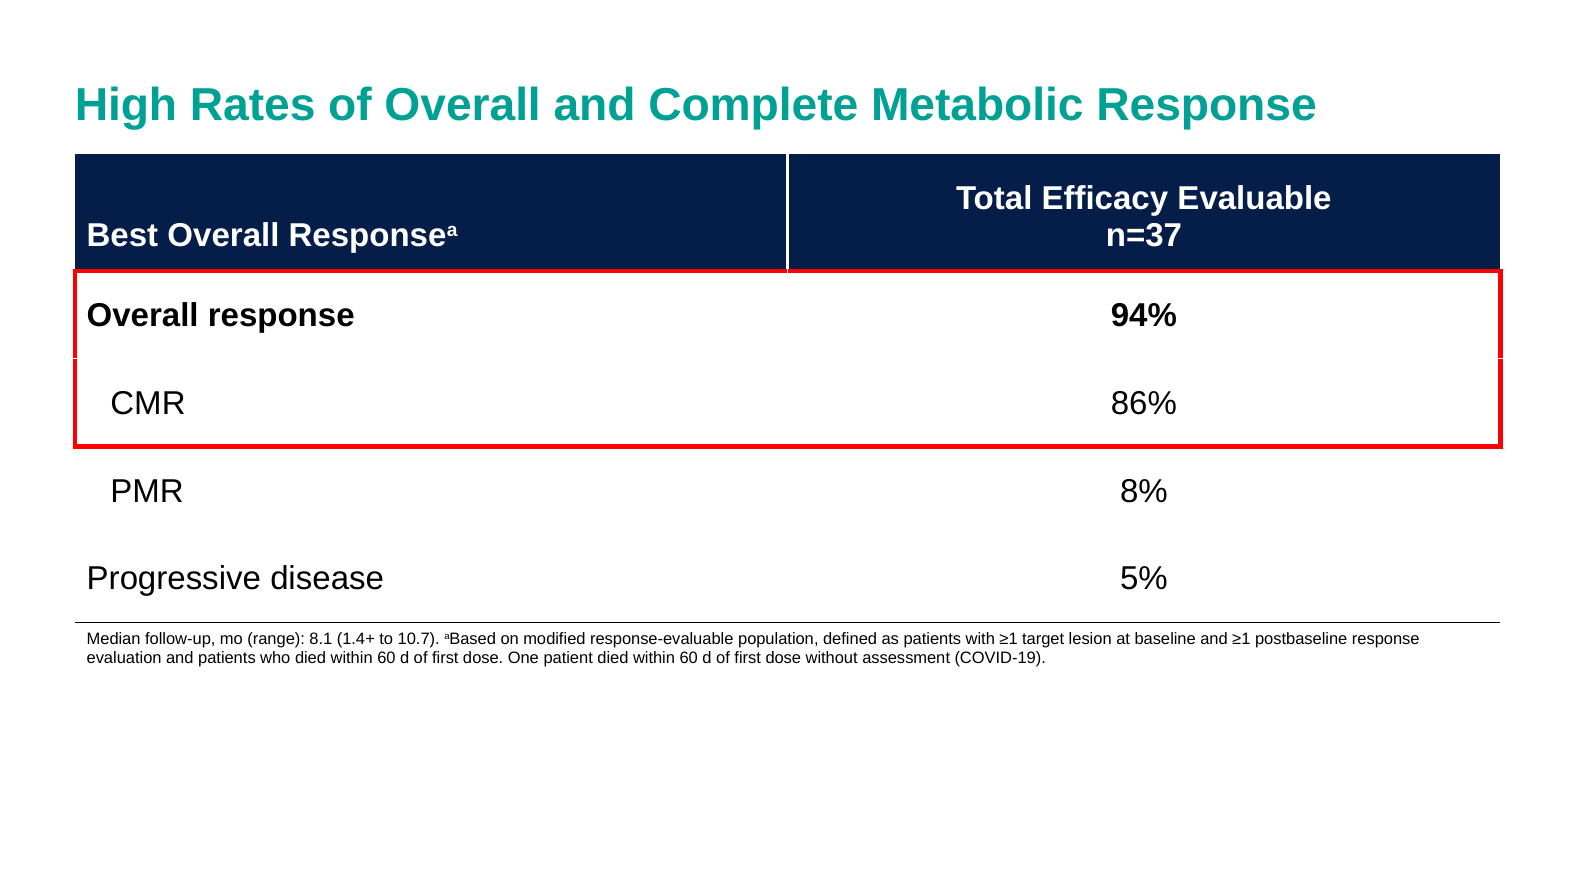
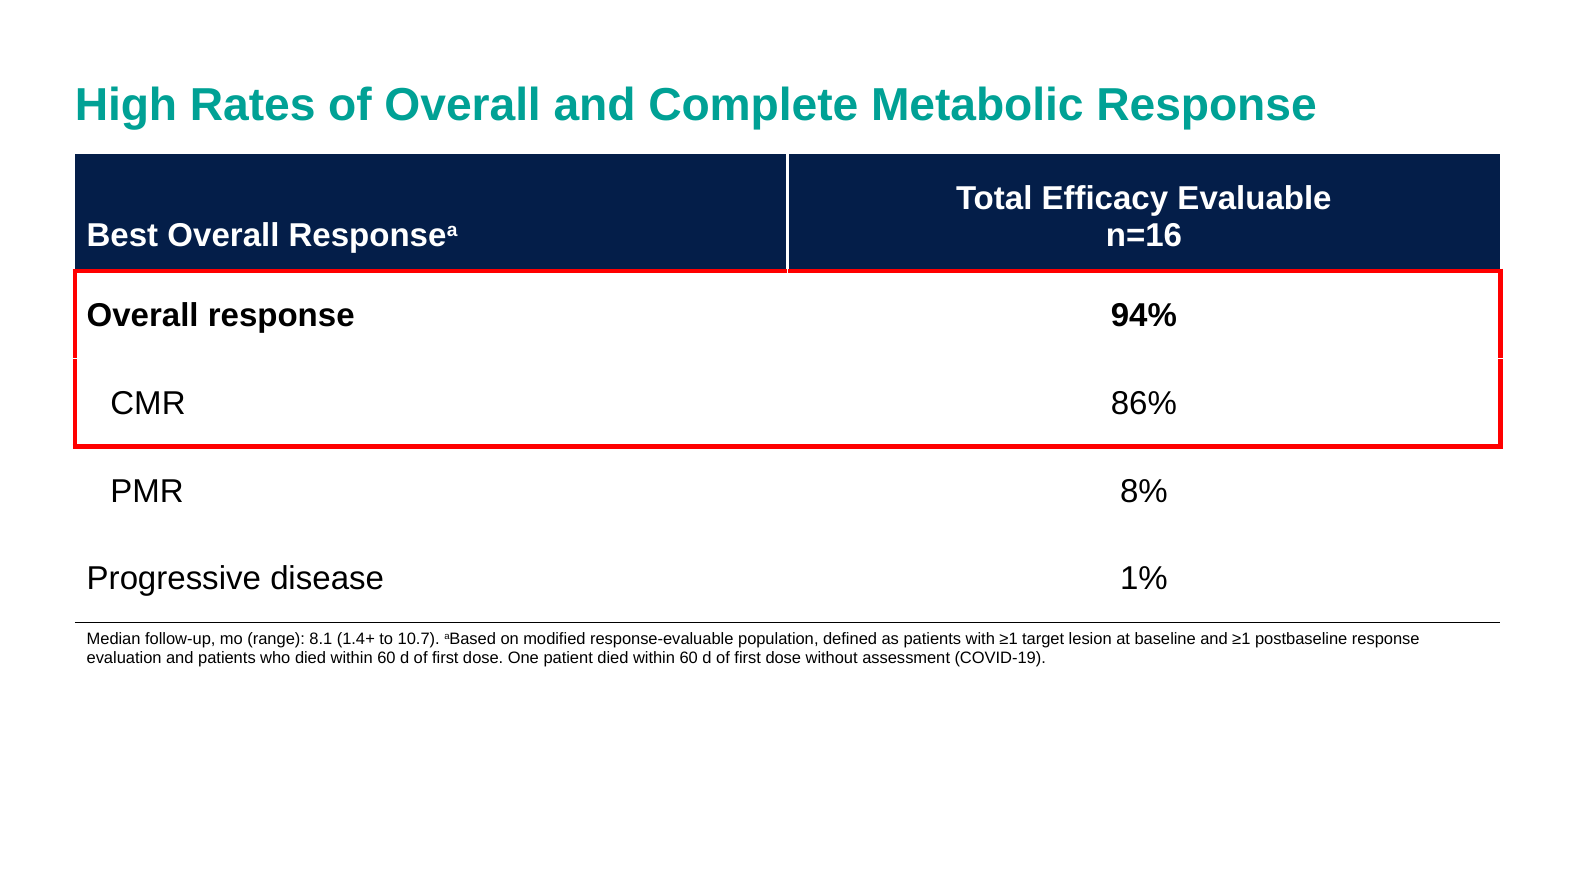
n=37: n=37 -> n=16
5%: 5% -> 1%
